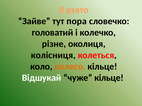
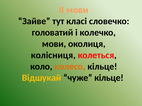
II взято: взято -> мови
пора: пора -> класі
різне at (54, 44): різне -> мови
Відшукай colour: white -> yellow
